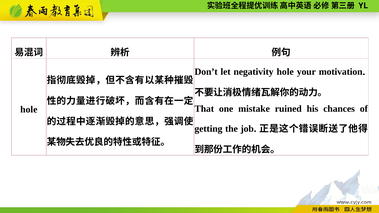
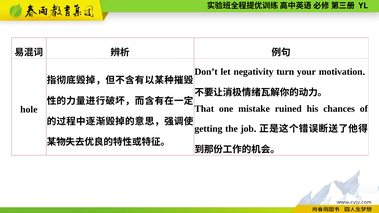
negativity hole: hole -> turn
